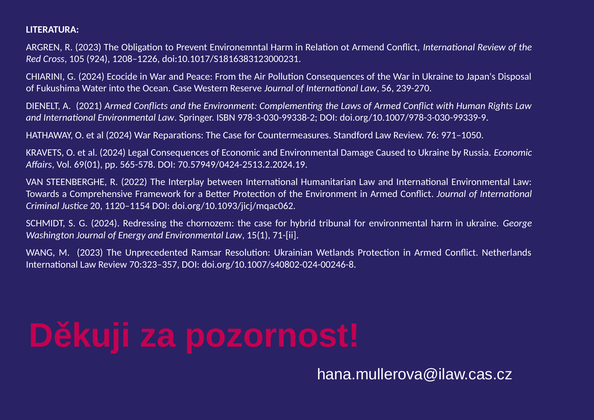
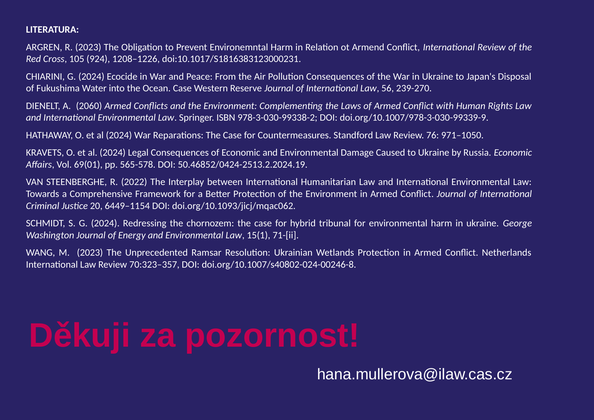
2021: 2021 -> 2060
70.57949/0424-2513.2.2024.19: 70.57949/0424-2513.2.2024.19 -> 50.46852/0424-2513.2.2024.19
1120–1154: 1120–1154 -> 6449–1154
